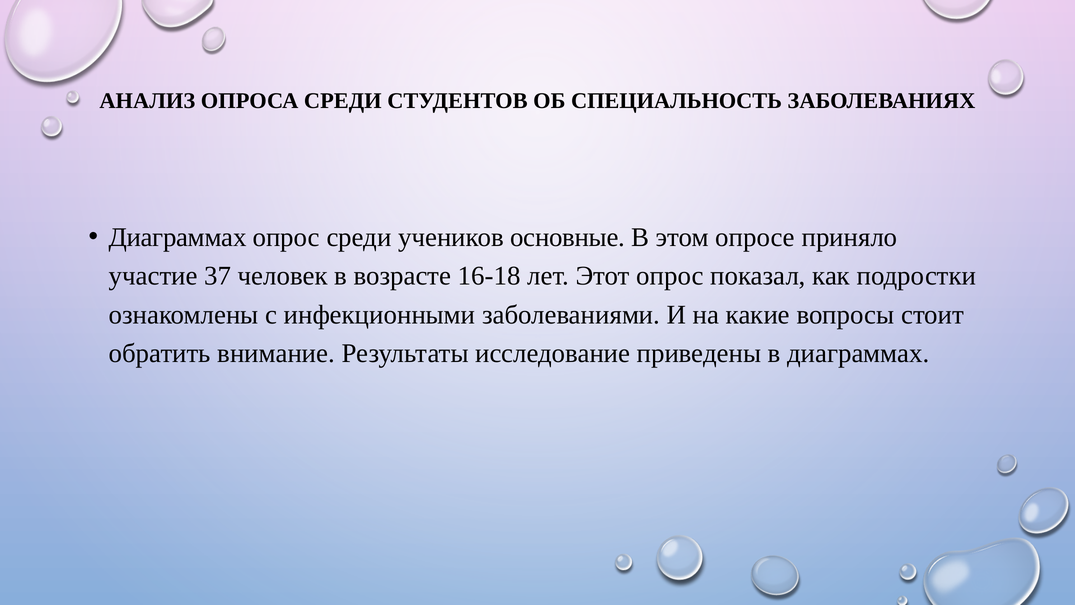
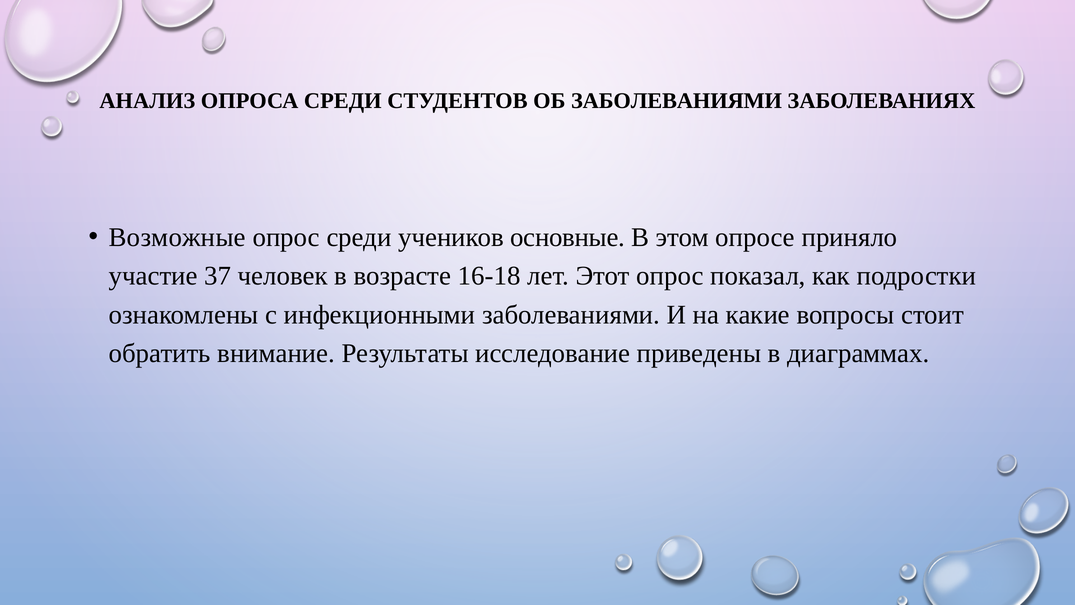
ОБ СПЕЦИАЛЬНОСТЬ: СПЕЦИАЛЬНОСТЬ -> ЗАБОЛЕВАНИЯМИ
Диаграммах at (177, 237): Диаграммах -> Возможные
